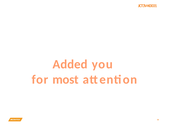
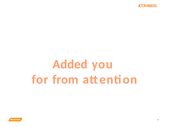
most: most -> from
